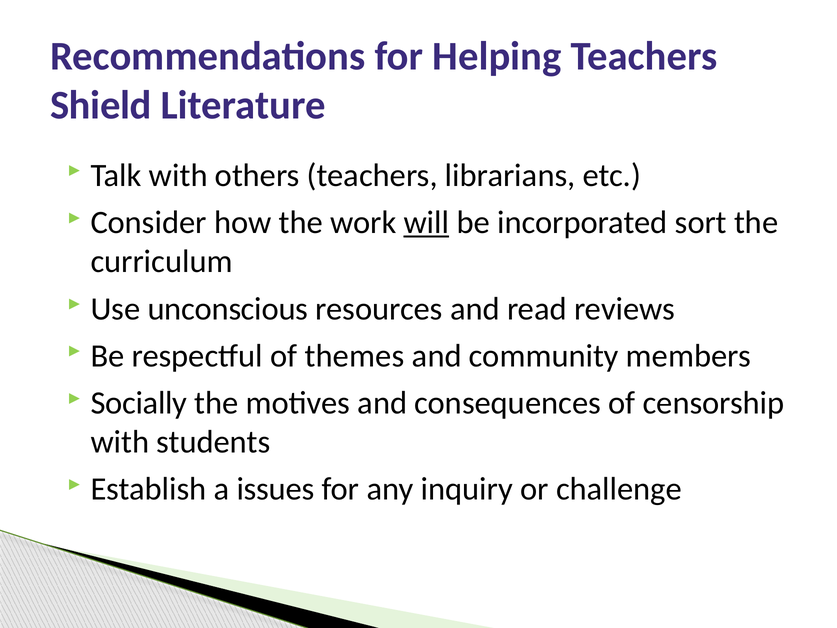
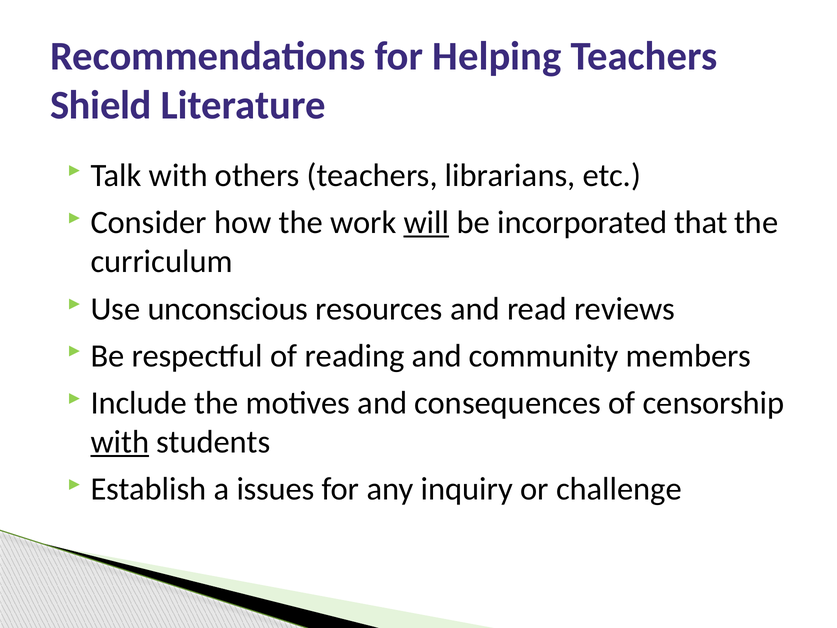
sort: sort -> that
themes: themes -> reading
Socially: Socially -> Include
with at (120, 442) underline: none -> present
